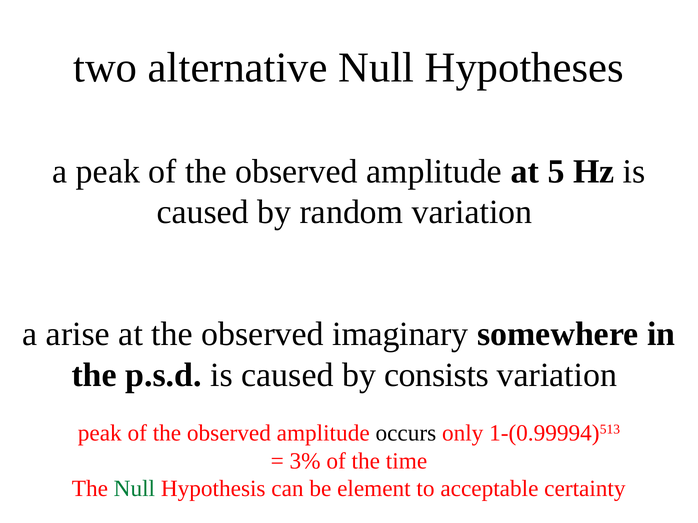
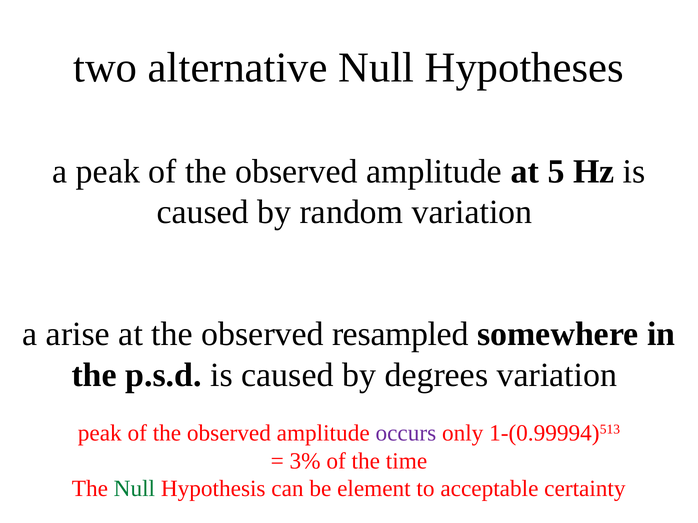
imaginary: imaginary -> resampled
consists: consists -> degrees
occurs colour: black -> purple
